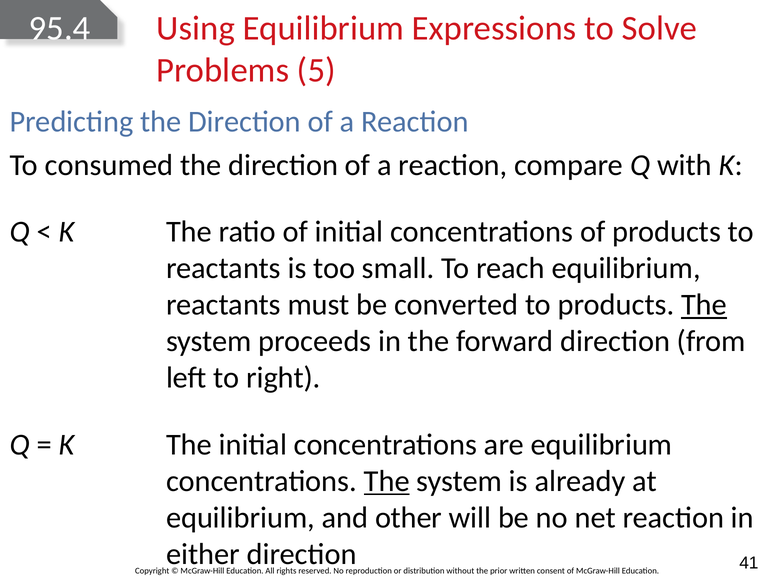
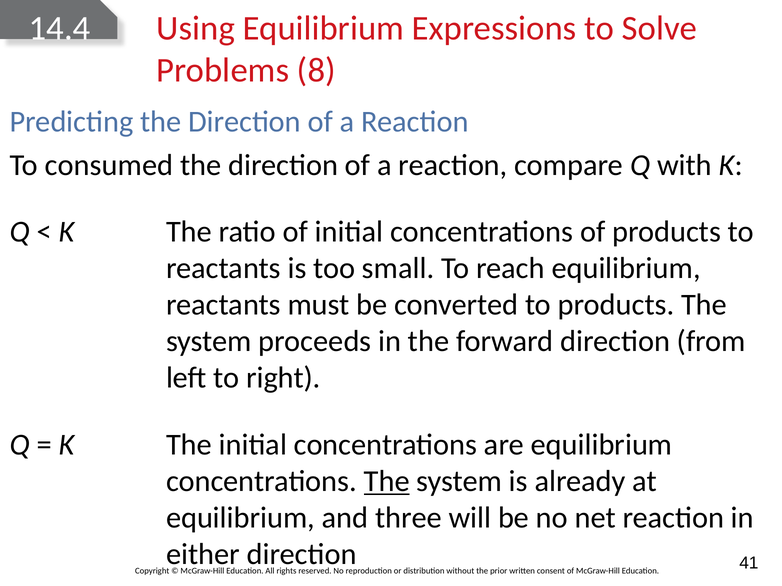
95.4: 95.4 -> 14.4
5: 5 -> 8
The at (704, 305) underline: present -> none
other: other -> three
